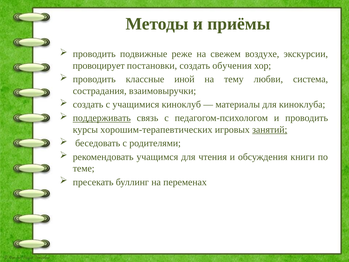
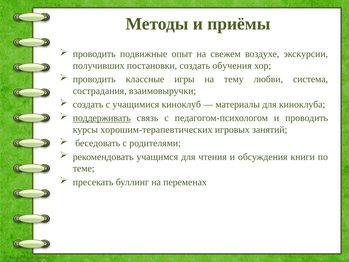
реже: реже -> опыт
провоцирует: провоцирует -> получивших
иной: иной -> игры
занятий underline: present -> none
